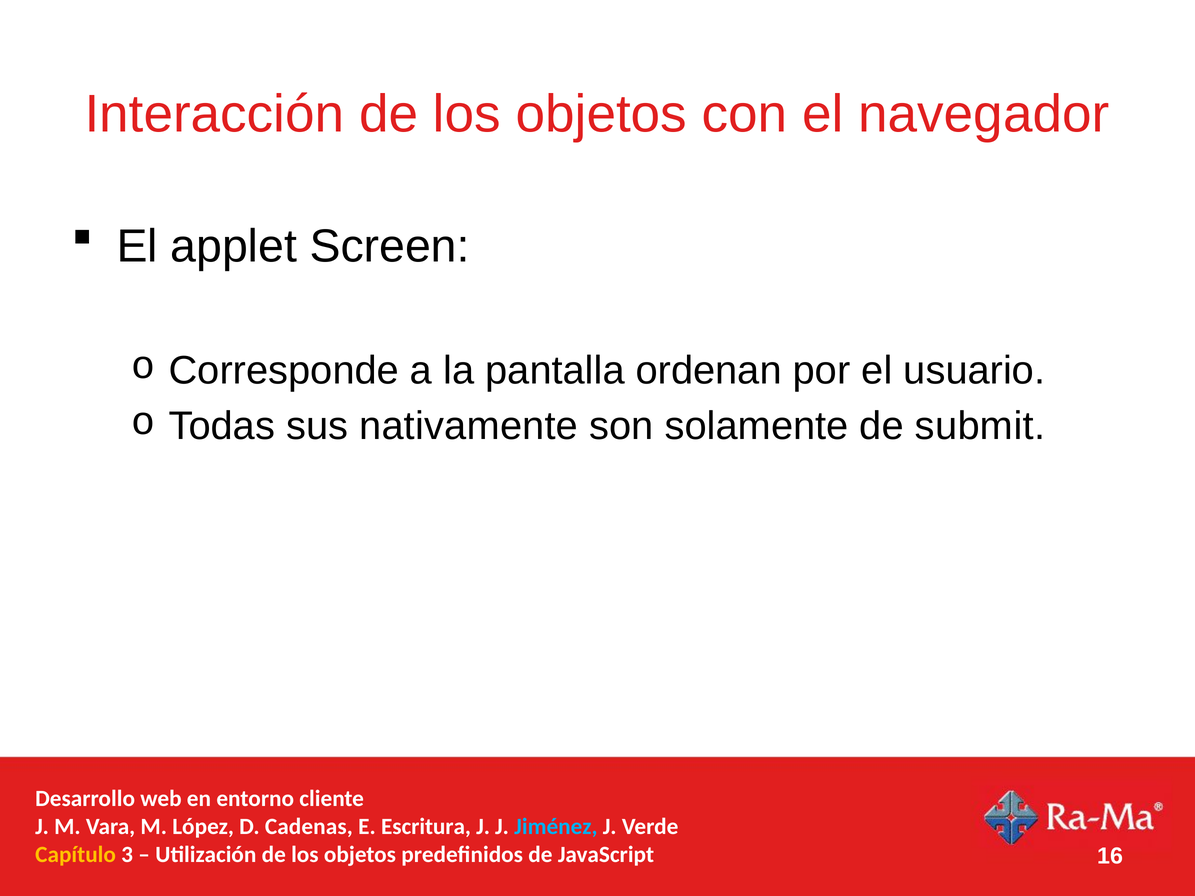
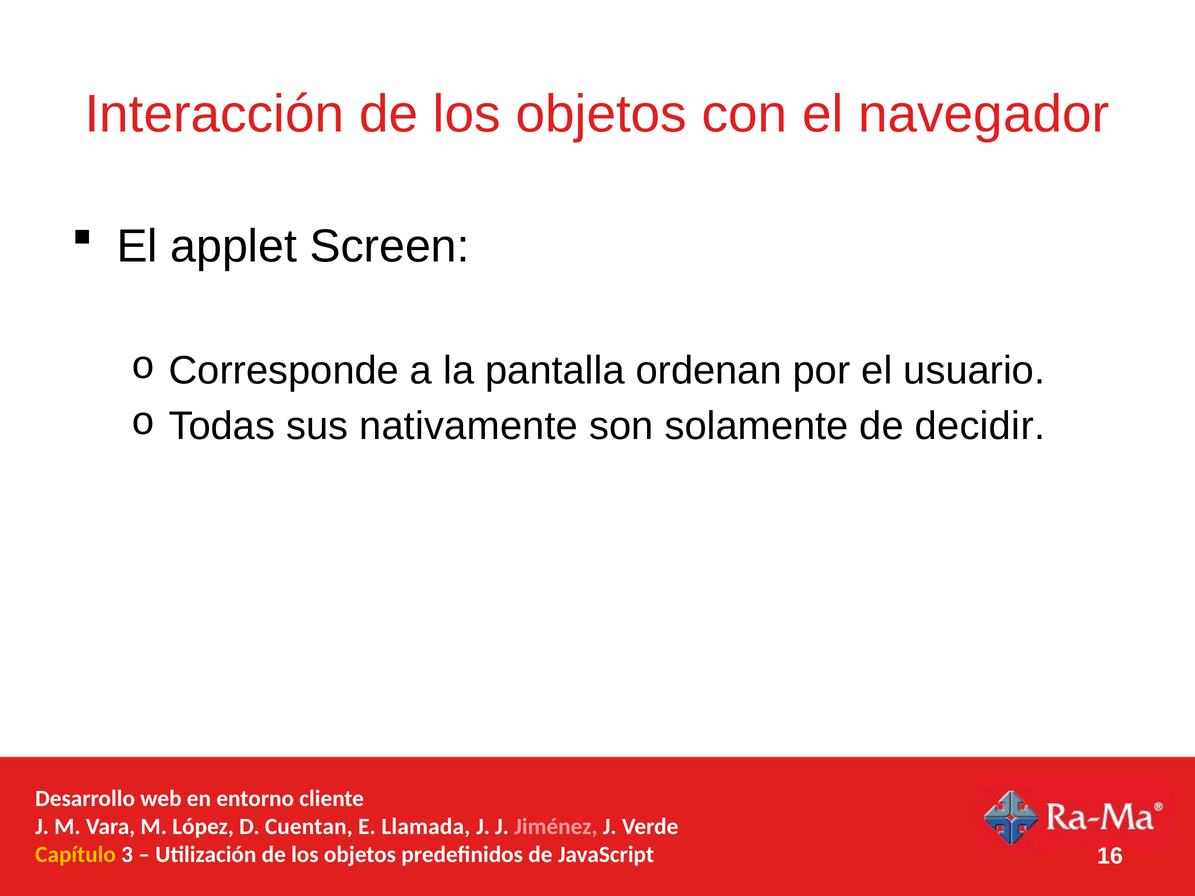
submit: submit -> decidir
Cadenas: Cadenas -> Cuentan
Escritura: Escritura -> Llamada
Jiménez colour: light blue -> pink
